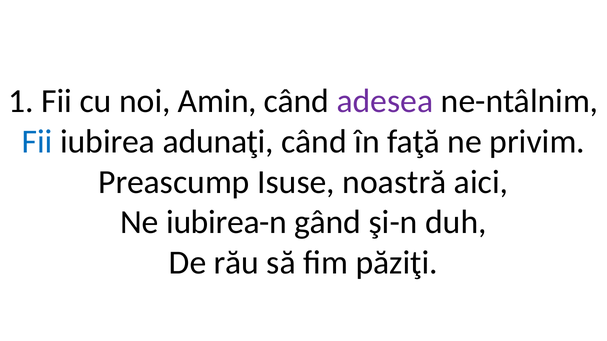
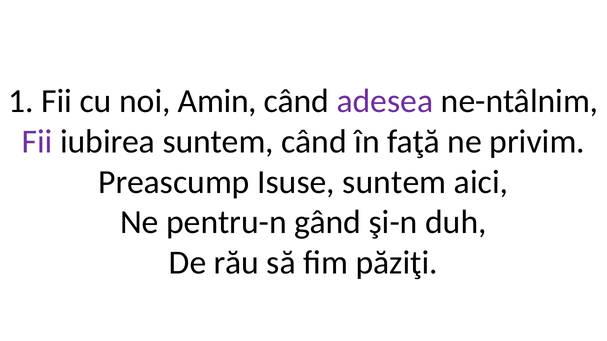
Fii at (37, 142) colour: blue -> purple
iubirea adunaţi: adunaţi -> suntem
Isuse noastră: noastră -> suntem
iubirea-n: iubirea-n -> pentru-n
